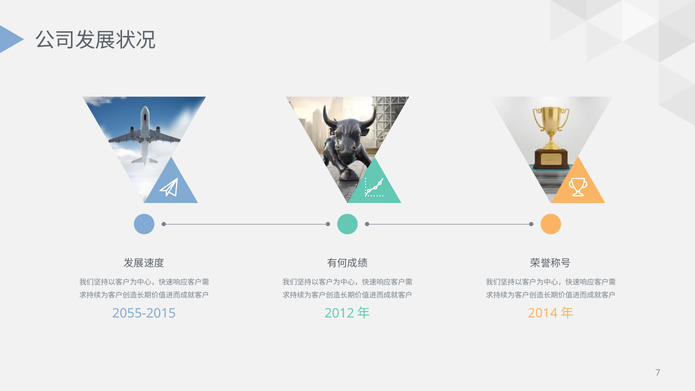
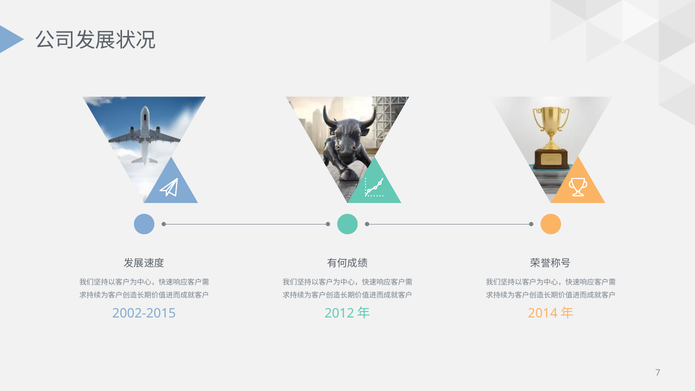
2055-2015: 2055-2015 -> 2002-2015
